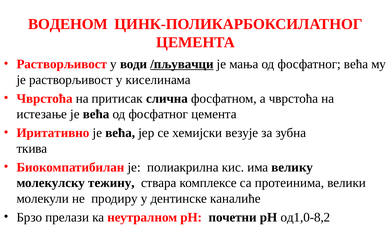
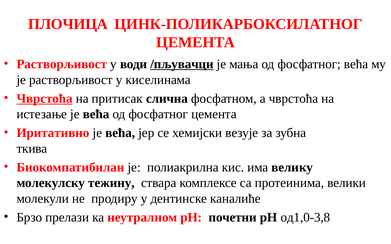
ВОДЕНОМ: ВОДЕНОМ -> ПЛОЧИЦА
Чврстоћа at (45, 99) underline: none -> present
од1,0-8,2: од1,0-8,2 -> од1,0-3,8
